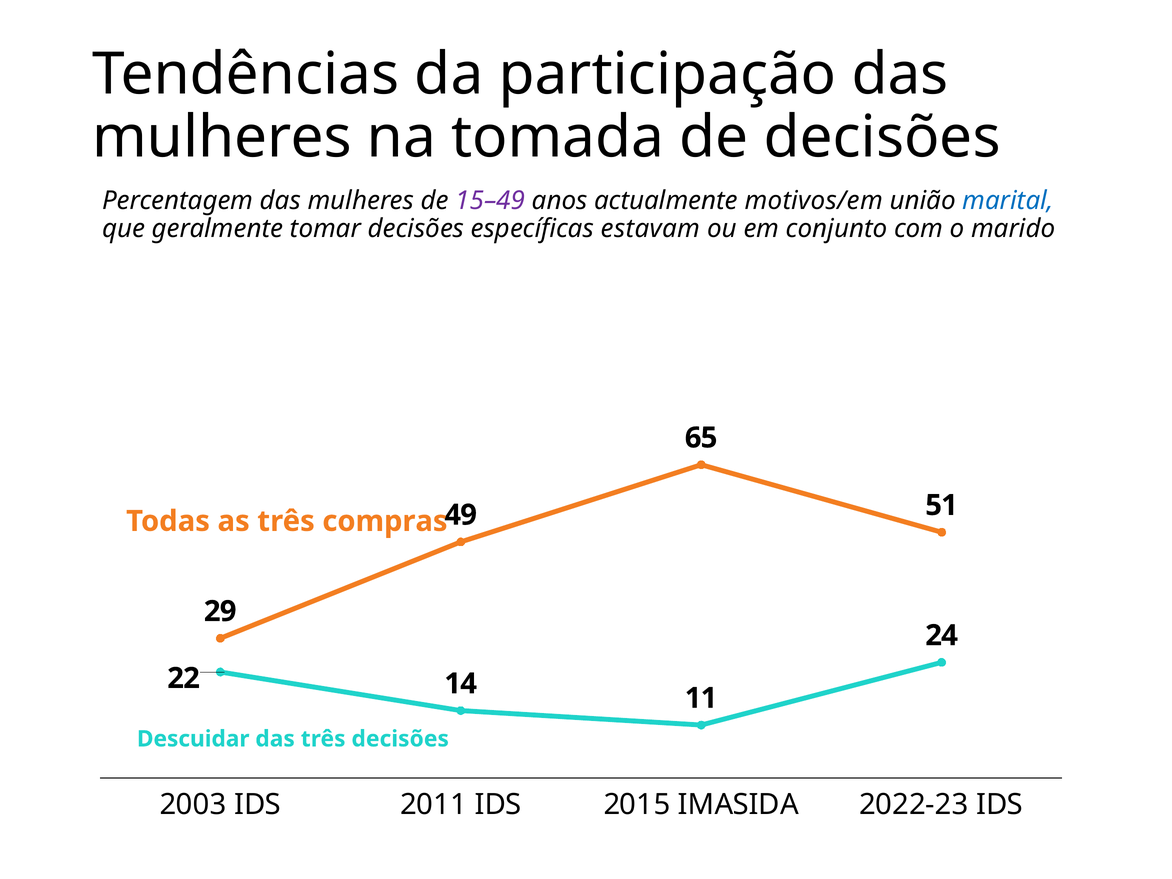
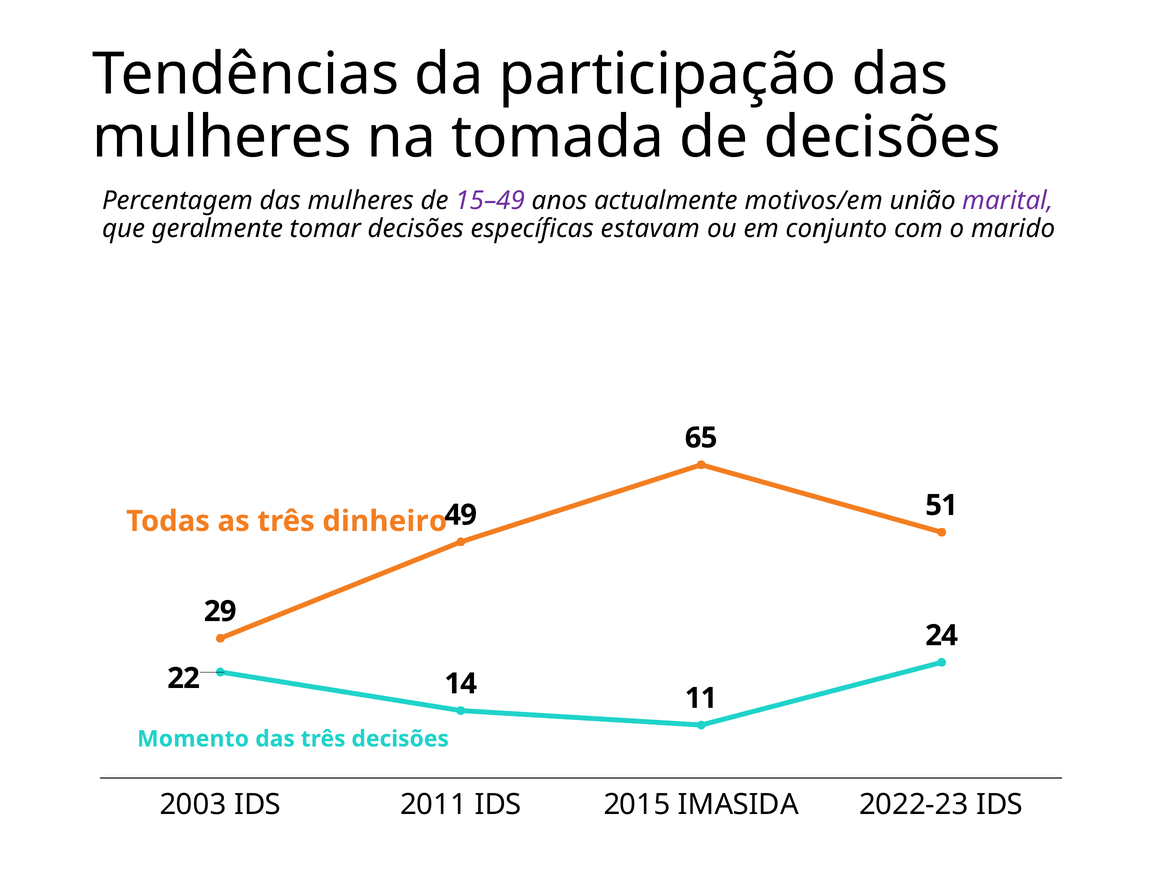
marital colour: blue -> purple
compras: compras -> dinheiro
Descuidar: Descuidar -> Momento
